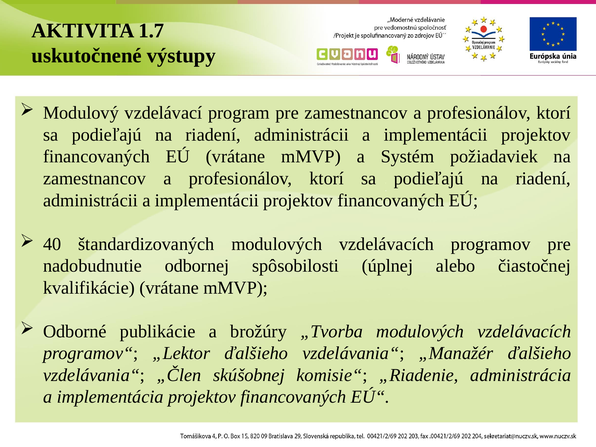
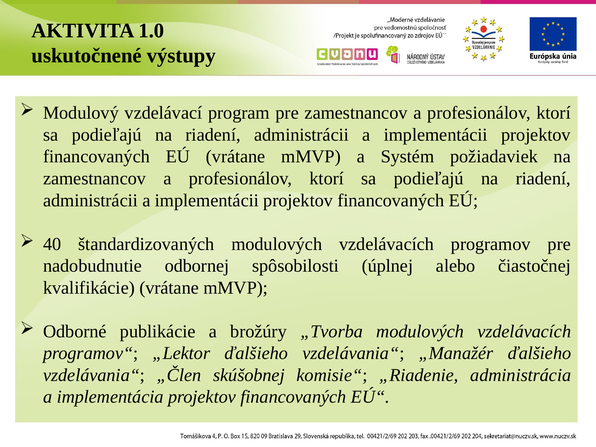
1.7: 1.7 -> 1.0
